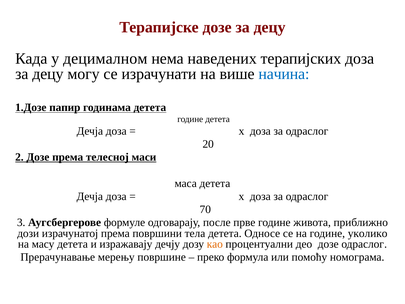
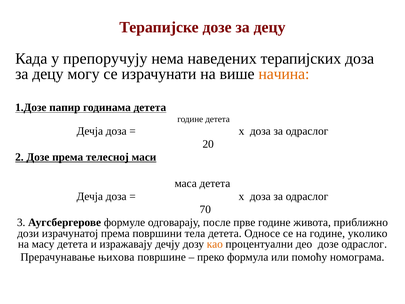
децималном: децималном -> препоручују
начина colour: blue -> orange
мерењу: мерењу -> њихова
